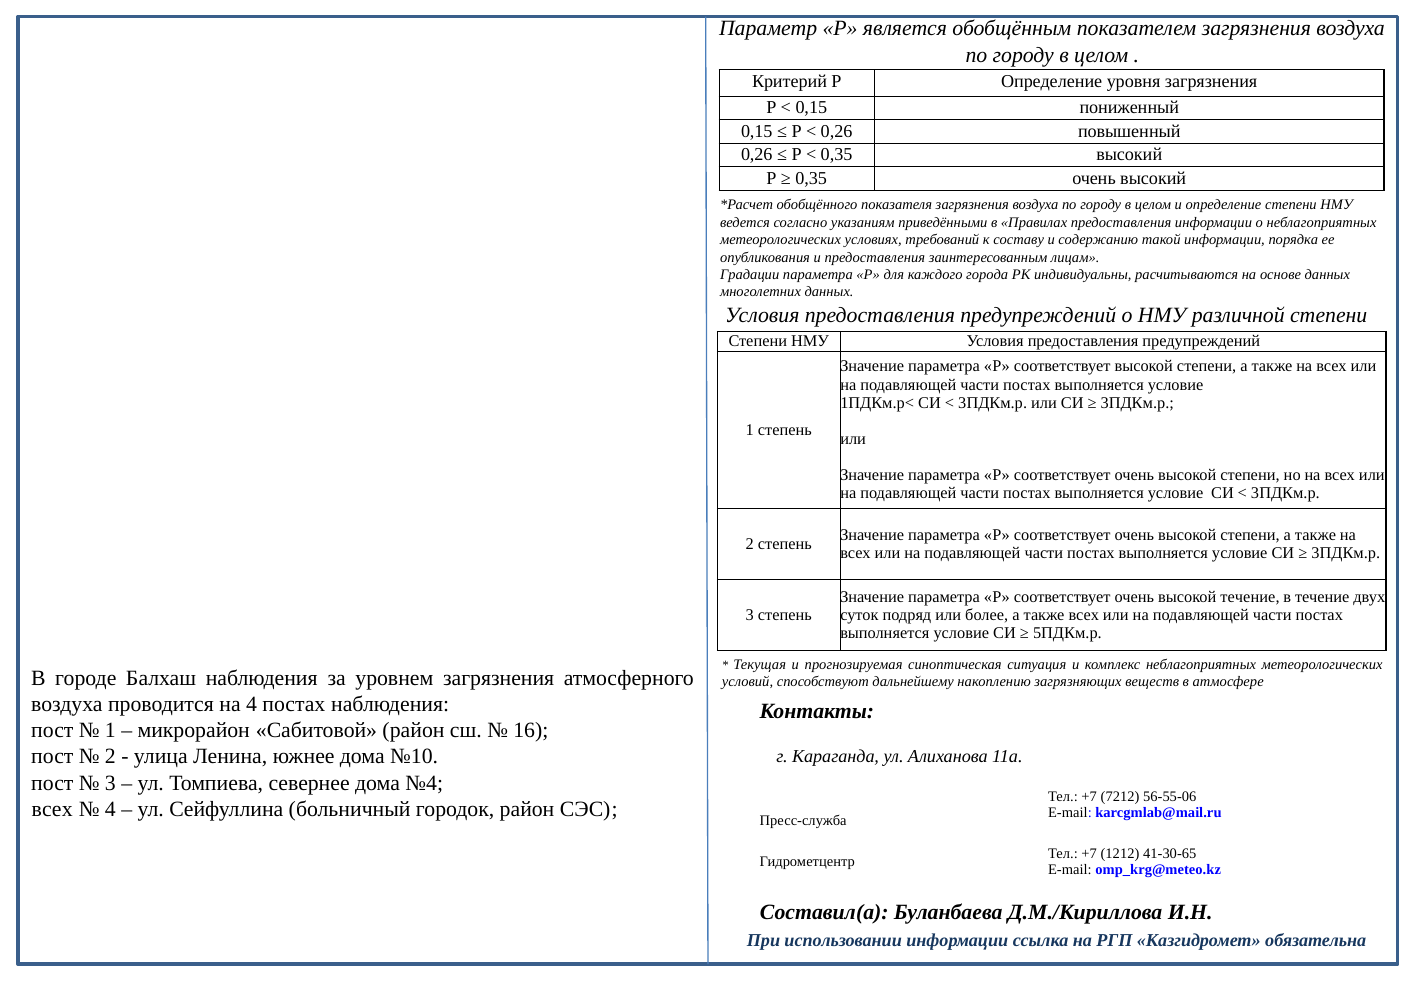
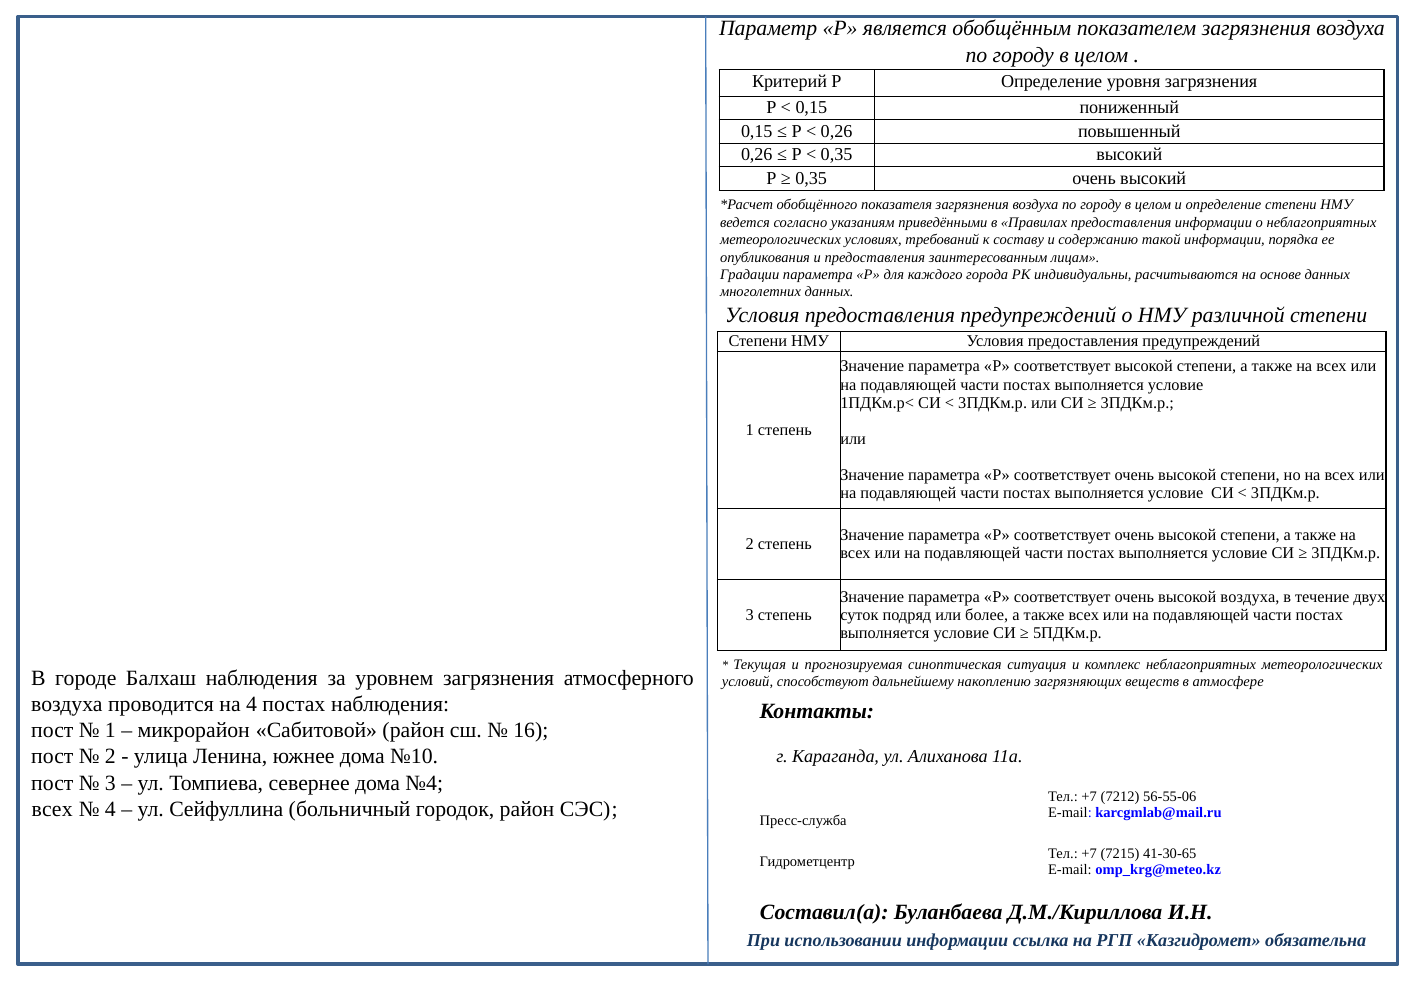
высокой течение: течение -> воздуха
1212: 1212 -> 7215
